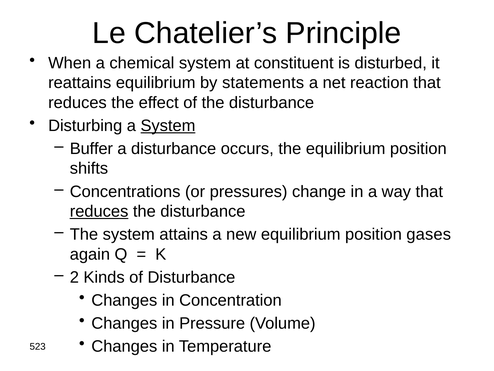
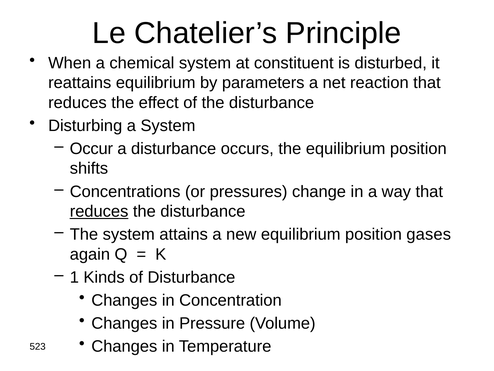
statements: statements -> parameters
System at (168, 125) underline: present -> none
Buffer: Buffer -> Occur
2: 2 -> 1
